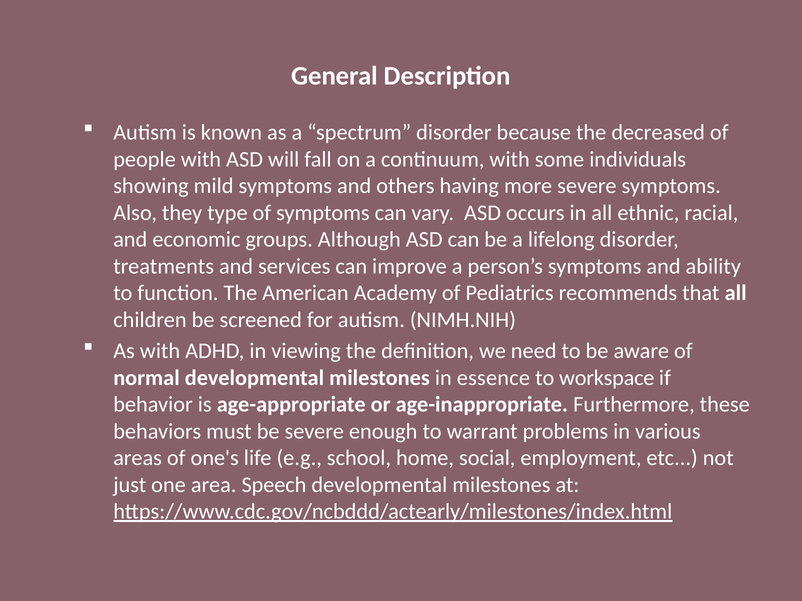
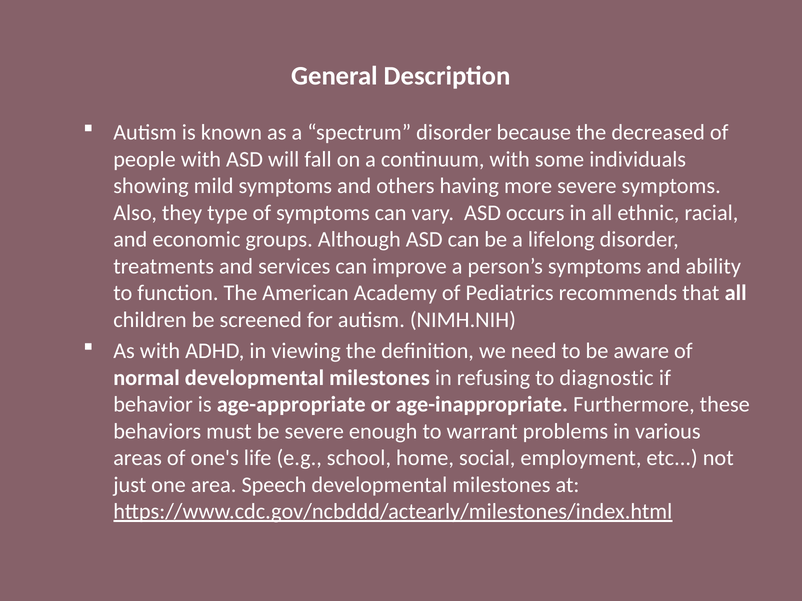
essence: essence -> refusing
workspace: workspace -> diagnostic
